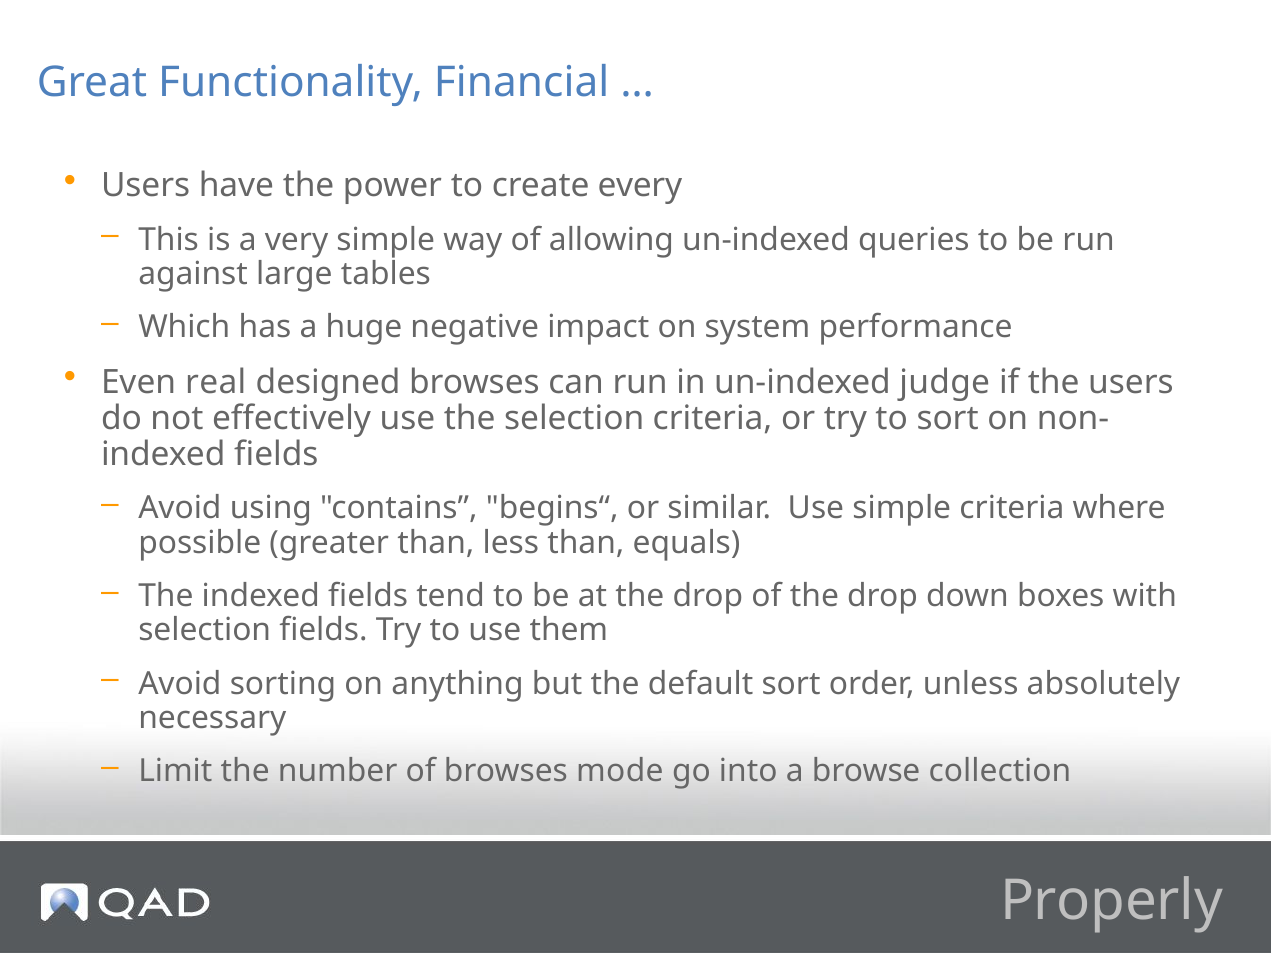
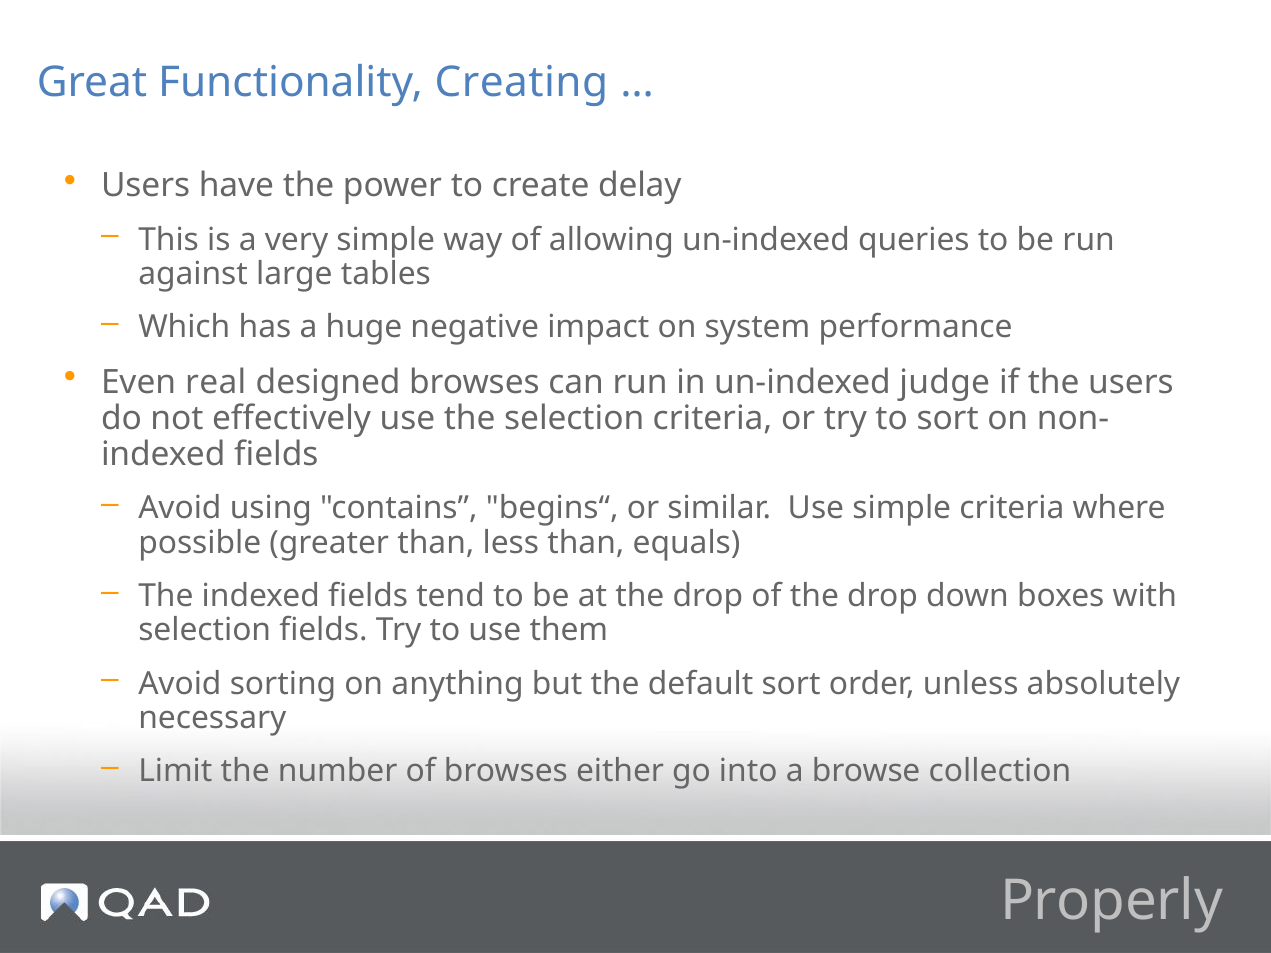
Financial: Financial -> Creating
every: every -> delay
mode: mode -> either
